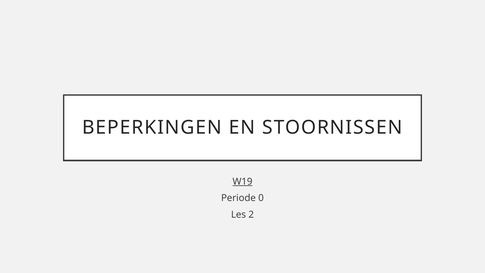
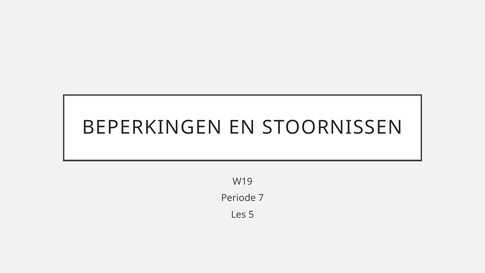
W19 underline: present -> none
0: 0 -> 7
2: 2 -> 5
